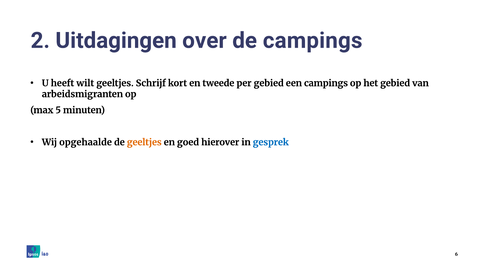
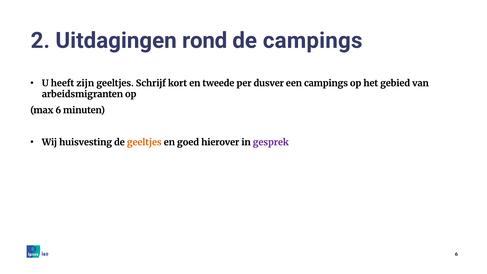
over: over -> rond
wilt: wilt -> zijn
per gebied: gebied -> dusver
max 5: 5 -> 6
opgehaalde: opgehaalde -> huisvesting
gesprek colour: blue -> purple
